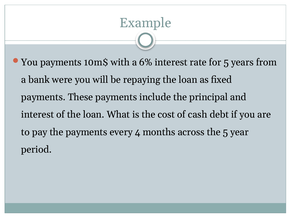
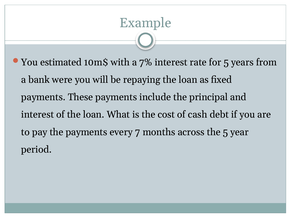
You payments: payments -> estimated
6%: 6% -> 7%
4: 4 -> 7
